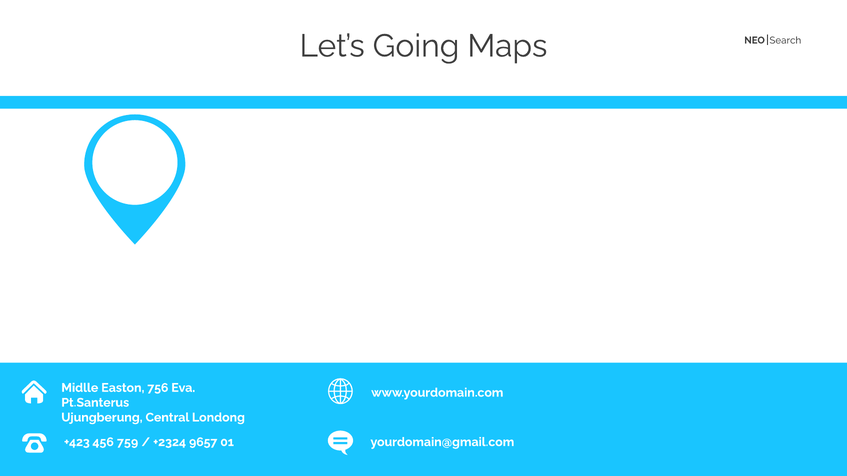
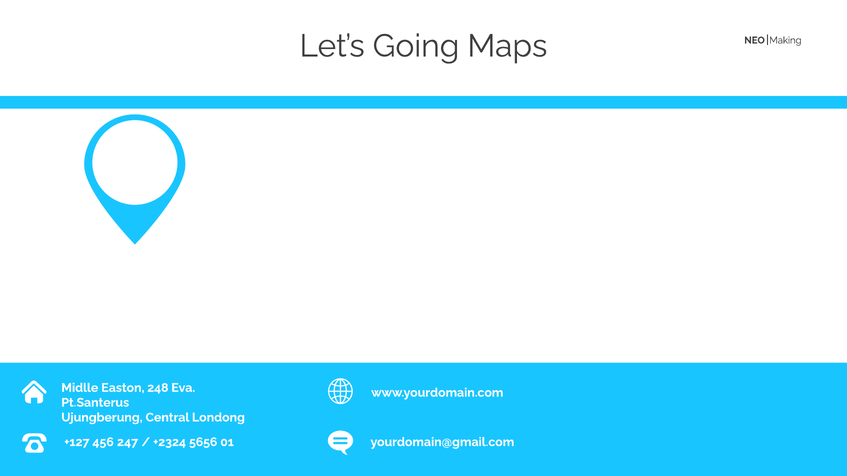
Search: Search -> Making
756: 756 -> 248
+423: +423 -> +127
759: 759 -> 247
9657: 9657 -> 5656
